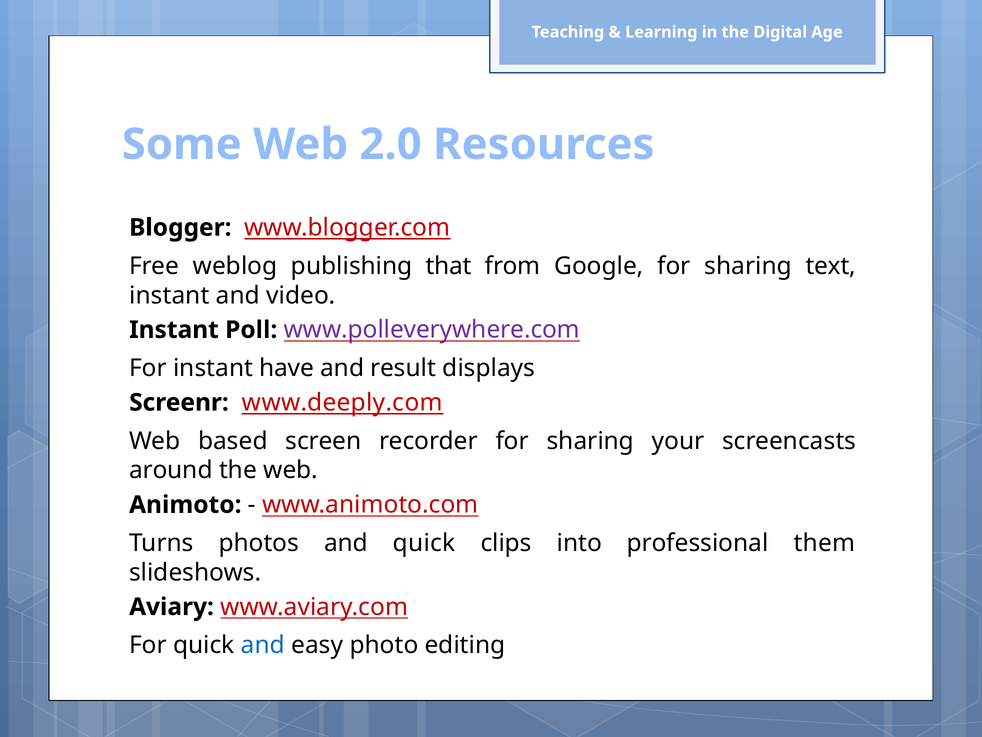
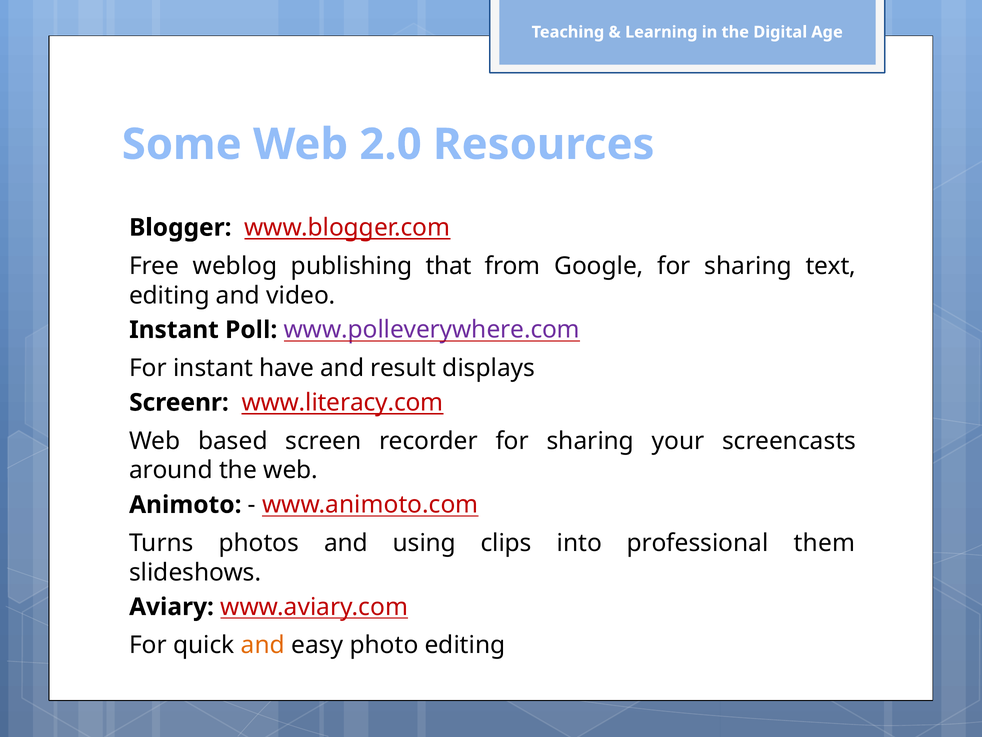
instant at (169, 295): instant -> editing
www.deeply.com: www.deeply.com -> www.literacy.com
and quick: quick -> using
and at (263, 645) colour: blue -> orange
